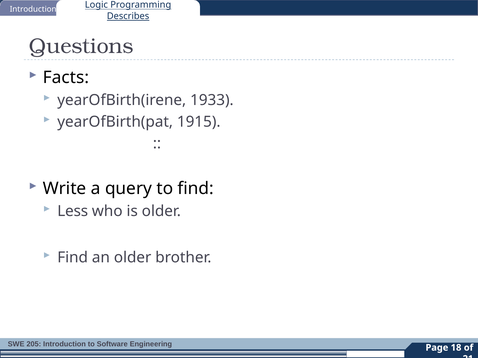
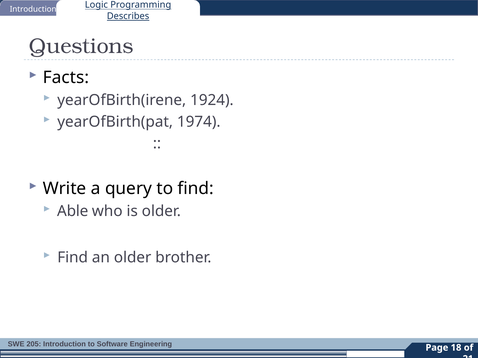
1933: 1933 -> 1924
1915: 1915 -> 1974
Less: Less -> Able
